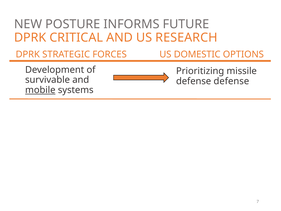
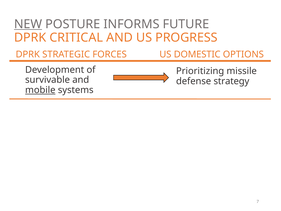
NEW underline: none -> present
RESEARCH: RESEARCH -> PROGRESS
defense defense: defense -> strategy
